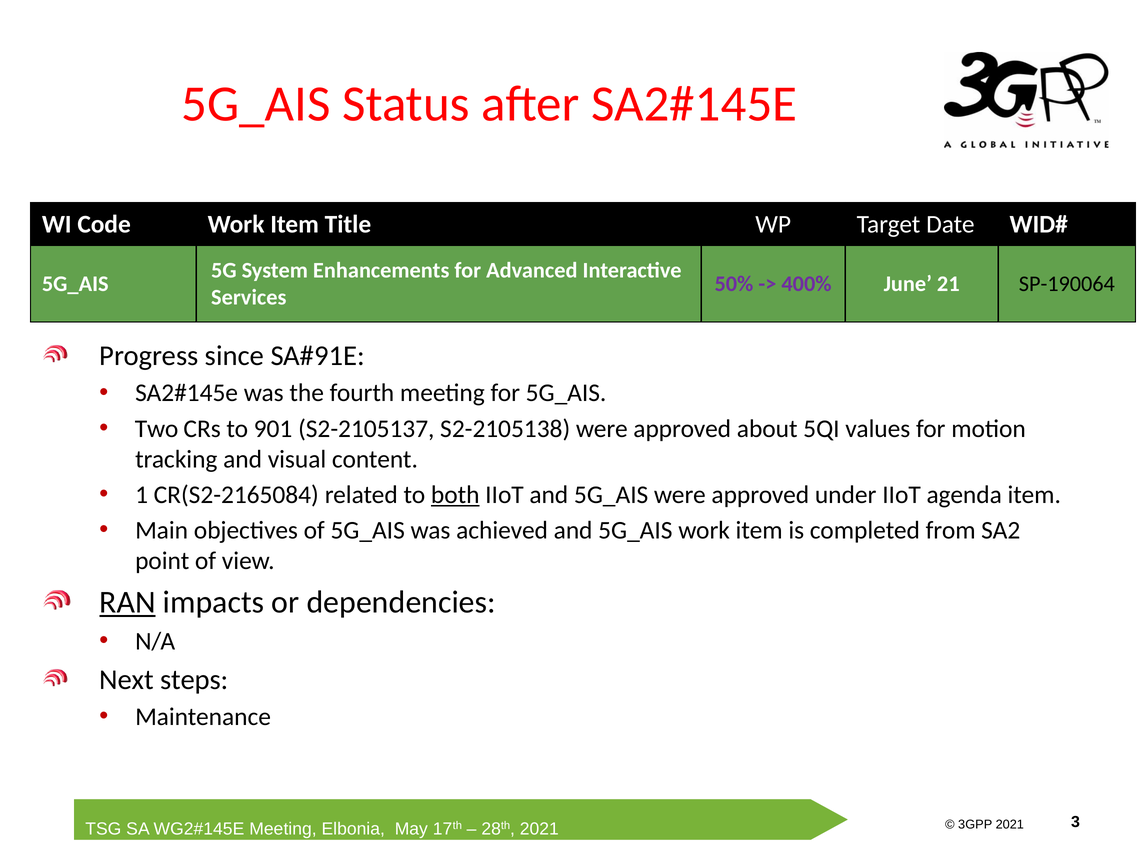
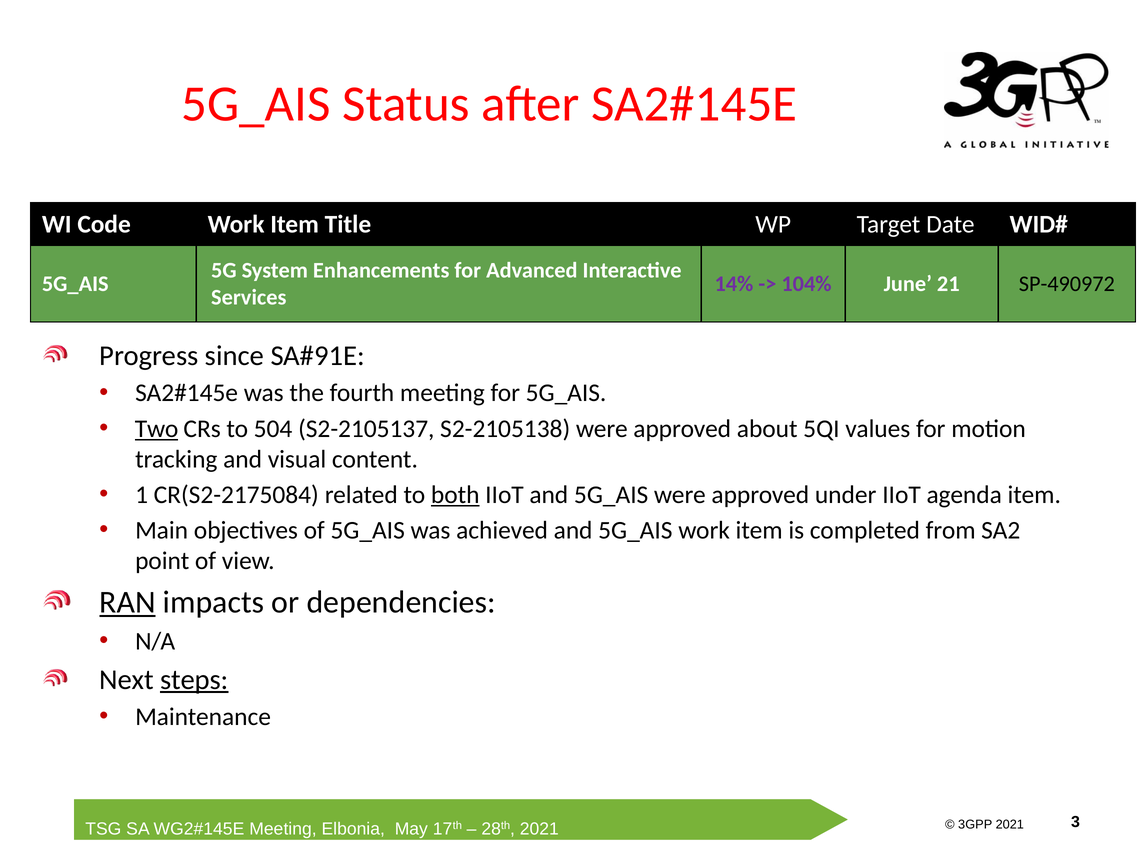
50%: 50% -> 14%
400%: 400% -> 104%
SP-190064: SP-190064 -> SP-490972
Two underline: none -> present
901: 901 -> 504
CR(S2-2165084: CR(S2-2165084 -> CR(S2-2175084
steps underline: none -> present
